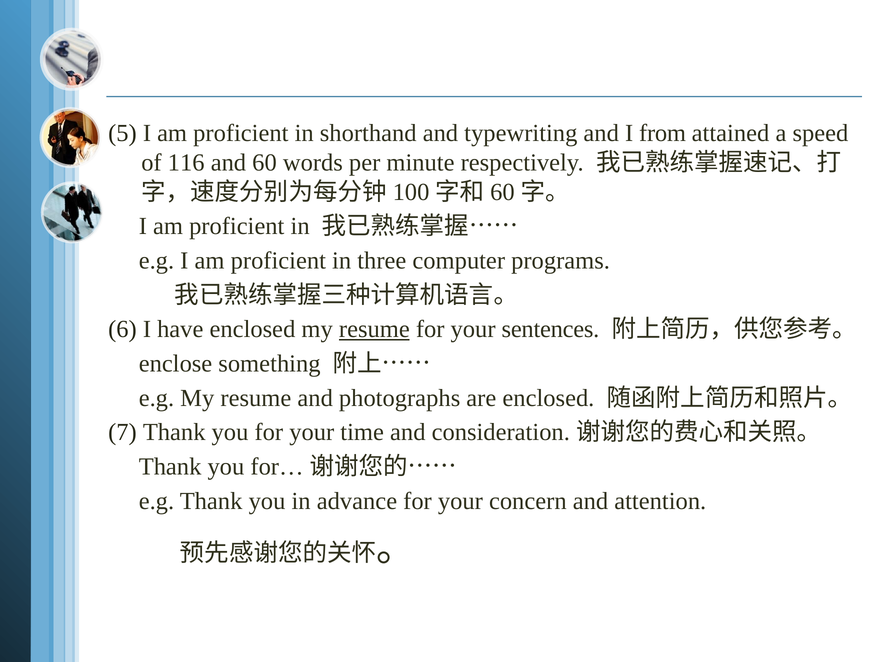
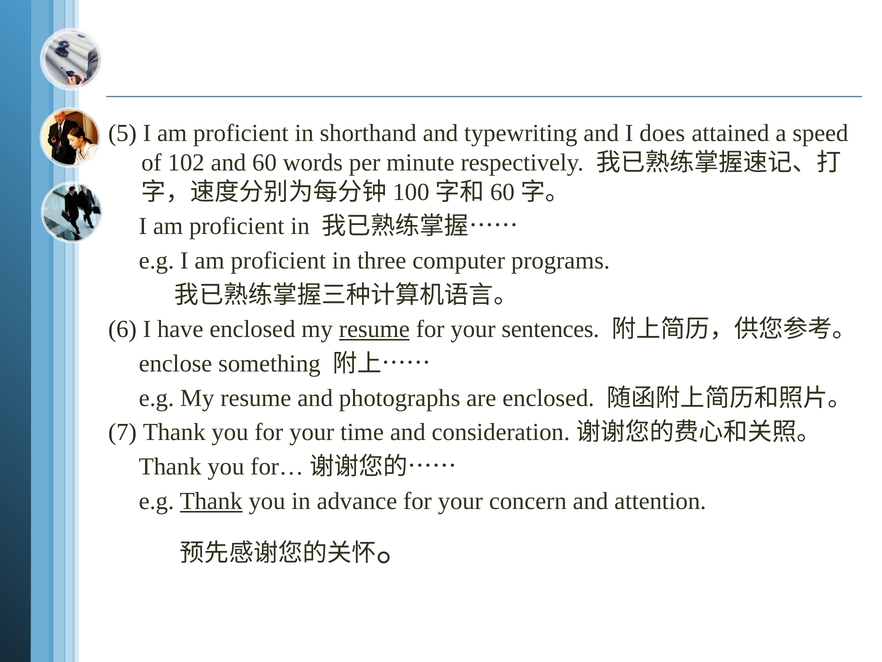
from: from -> does
116: 116 -> 102
Thank at (211, 501) underline: none -> present
